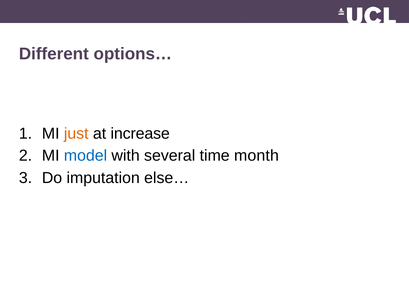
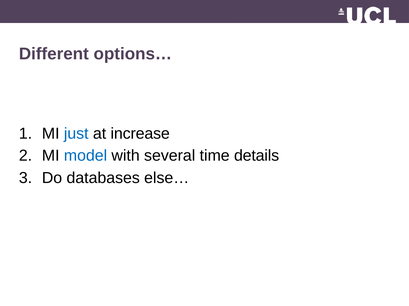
just colour: orange -> blue
month: month -> details
imputation: imputation -> databases
